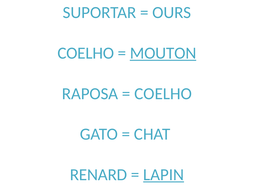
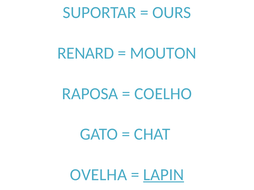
COELHO at (86, 53): COELHO -> RENARD
MOUTON underline: present -> none
RENARD: RENARD -> OVELHA
